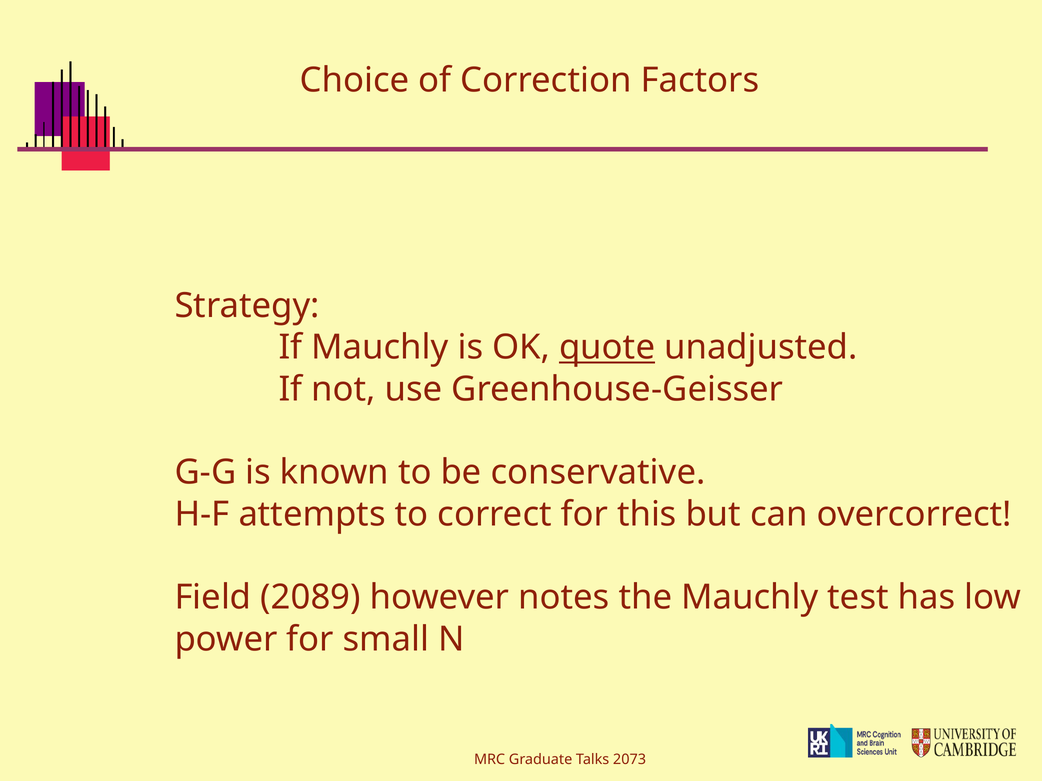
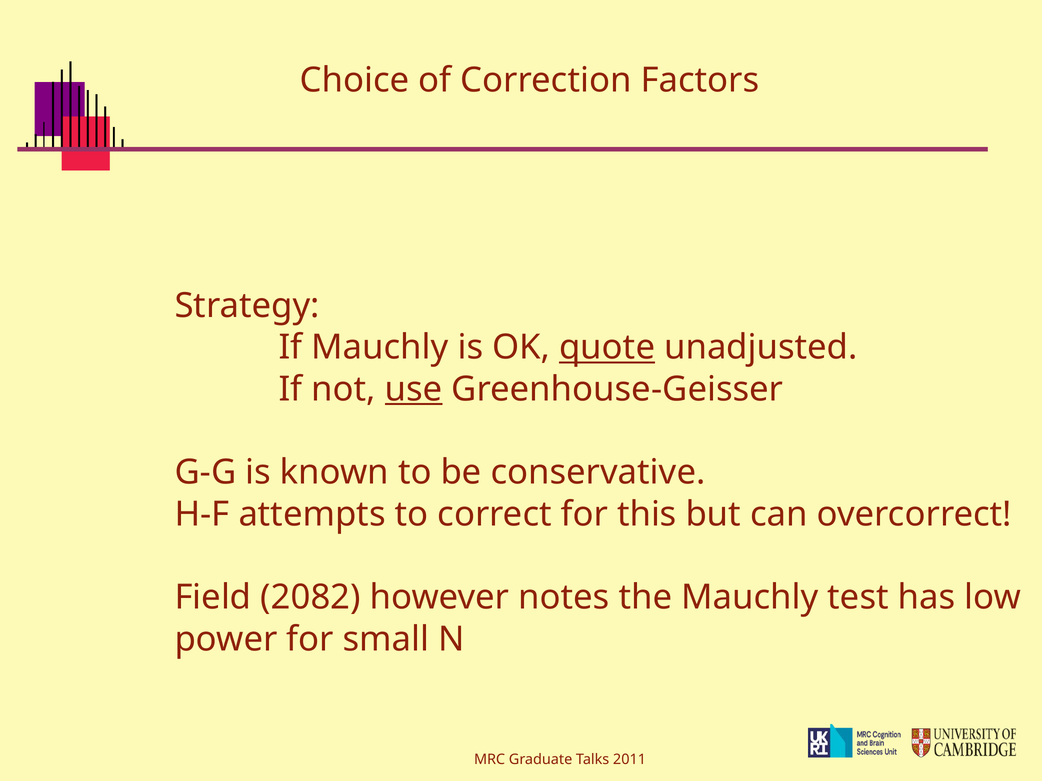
use underline: none -> present
2089: 2089 -> 2082
2073: 2073 -> 2011
